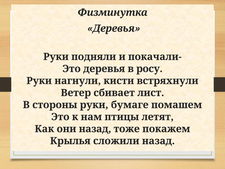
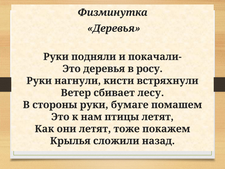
лист: лист -> лесу
они назад: назад -> летят
